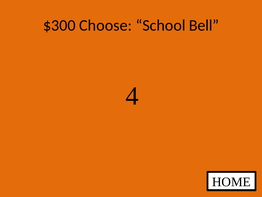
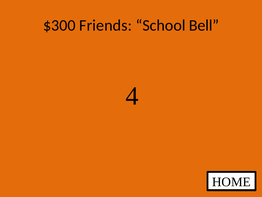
Choose: Choose -> Friends
